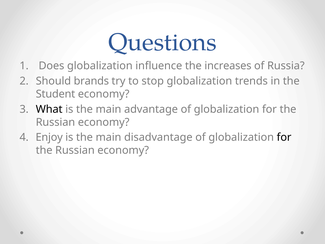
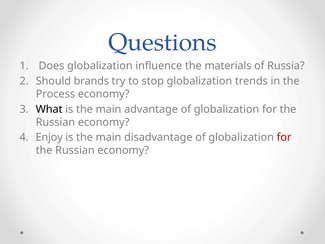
increases: increases -> materials
Student: Student -> Process
for at (284, 137) colour: black -> red
